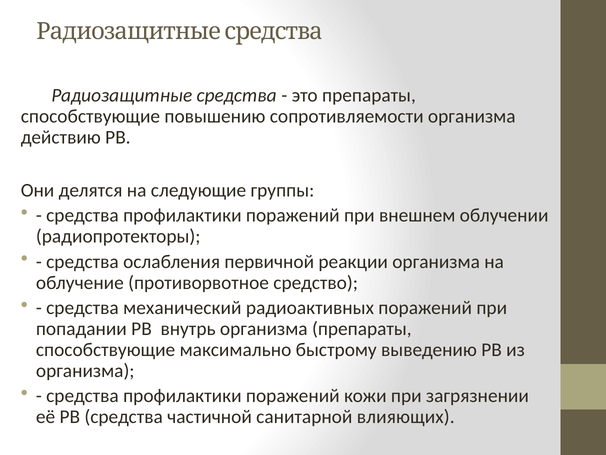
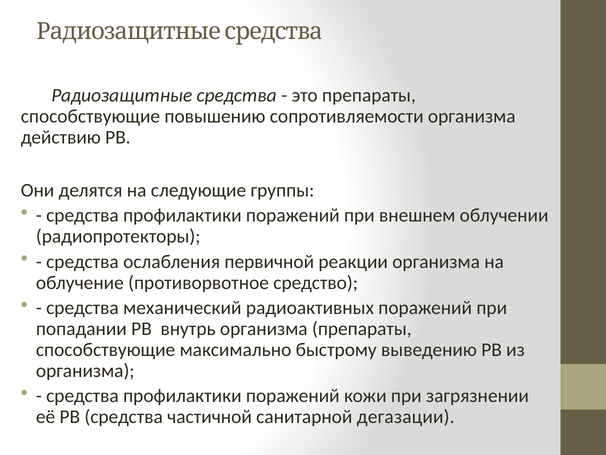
влияющих: влияющих -> дегазации
